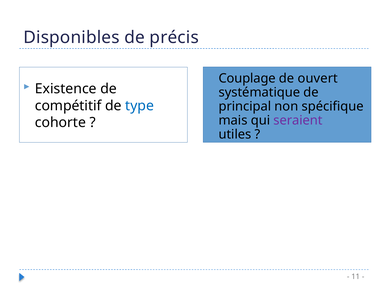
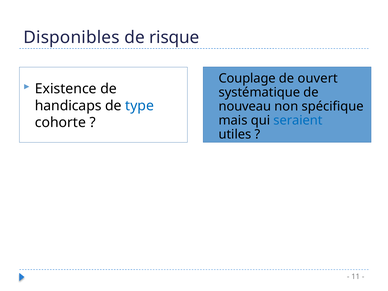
précis: précis -> risque
compétitif: compétitif -> handicaps
principal: principal -> nouveau
seraient colour: purple -> blue
